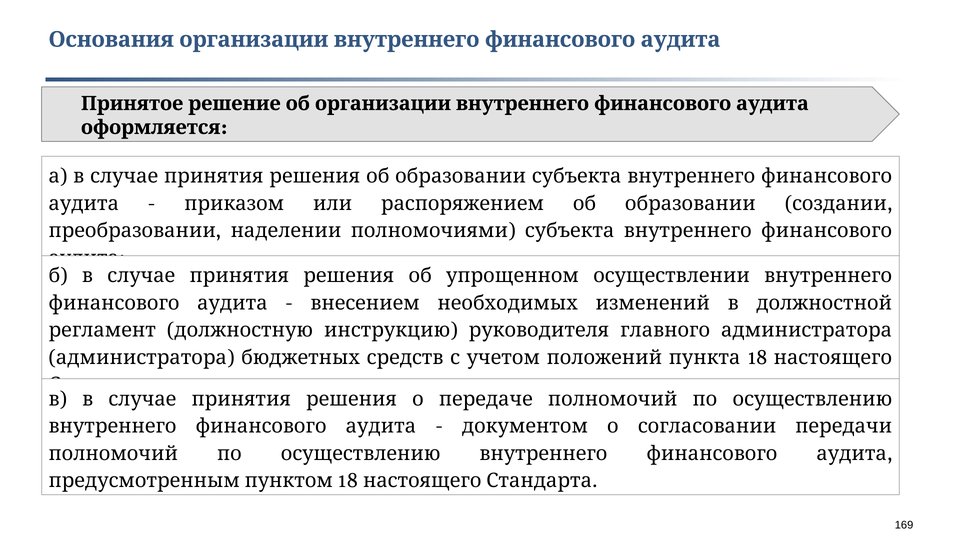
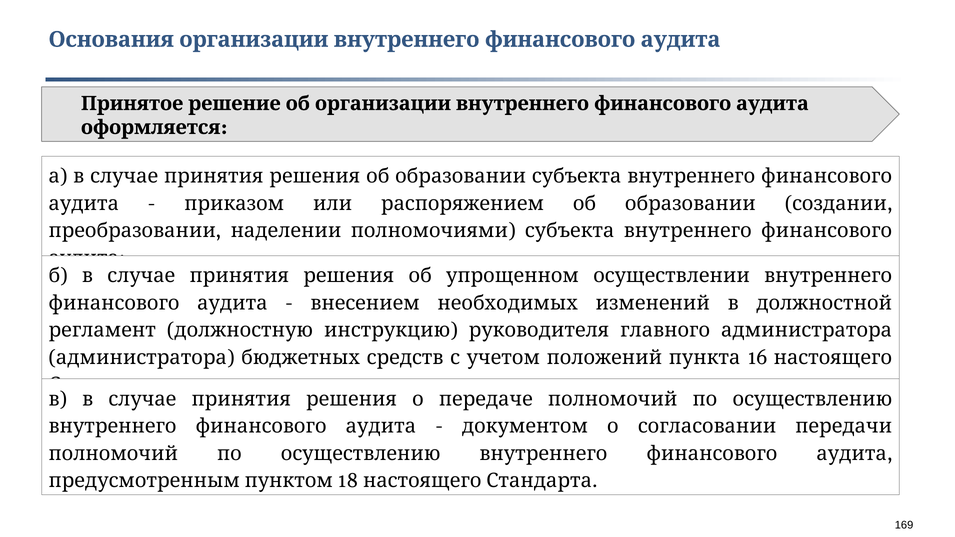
18 at (758, 358): 18 -> 16
